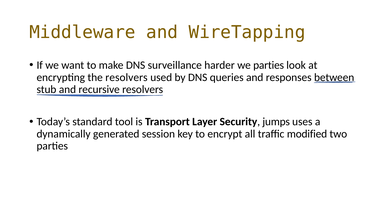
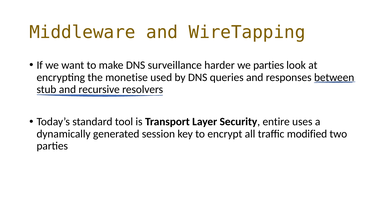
the resolvers: resolvers -> monetise
jumps: jumps -> entire
